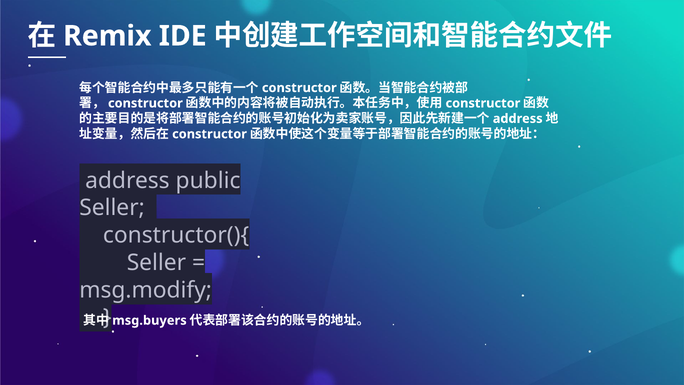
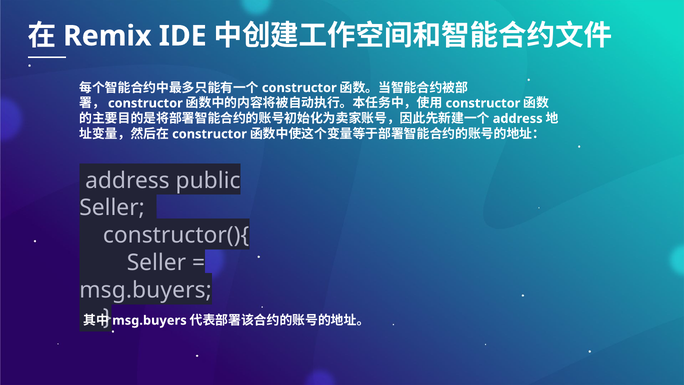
msg.modify at (146, 290): msg.modify -> msg.buyers
